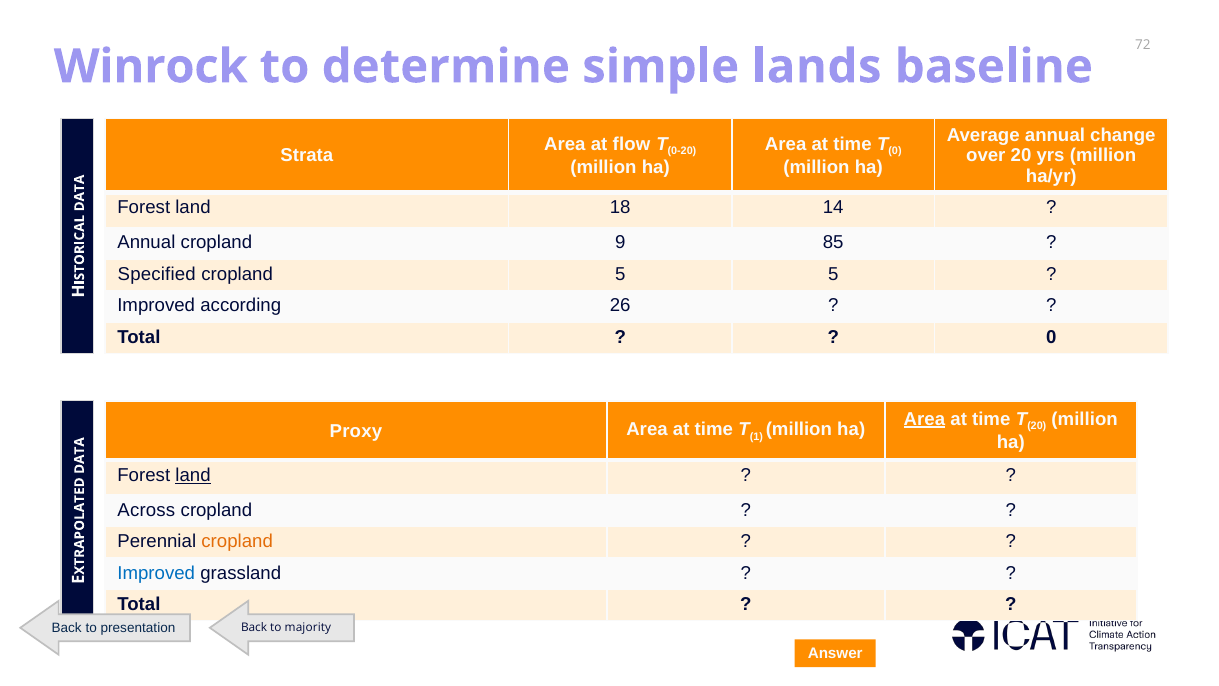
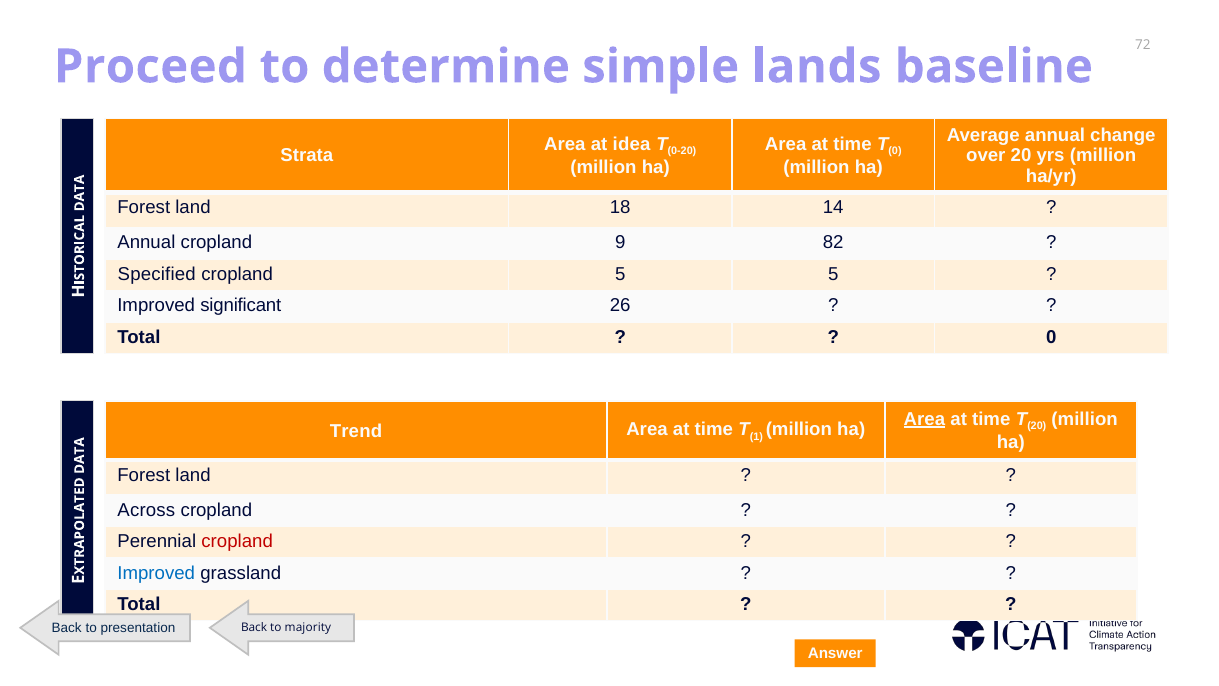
Winrock: Winrock -> Proceed
flow: flow -> idea
85: 85 -> 82
according: according -> significant
Proxy: Proxy -> Trend
land at (193, 475) underline: present -> none
cropland at (237, 541) colour: orange -> red
